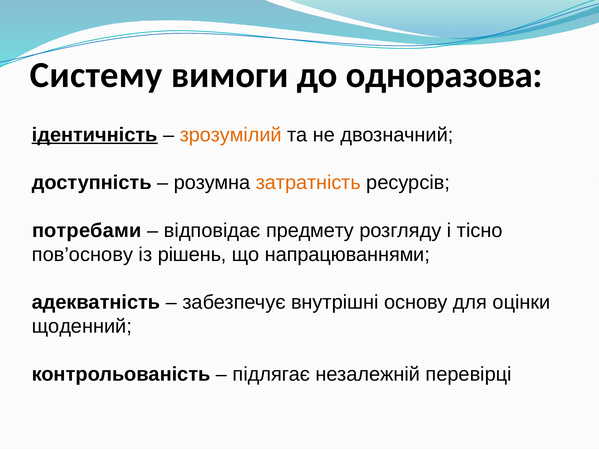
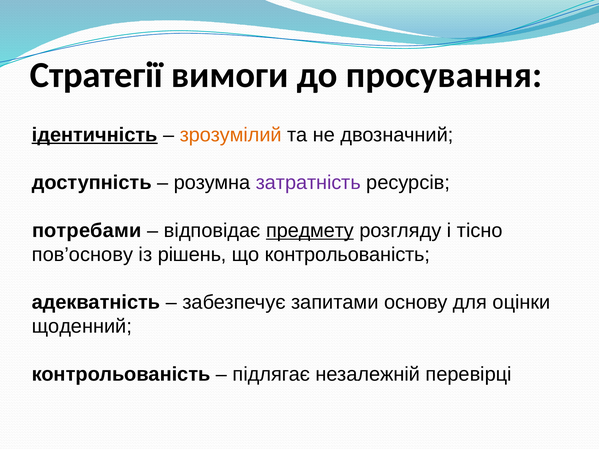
Систему: Систему -> Стратегії
одноразова: одноразова -> просування
затратність colour: orange -> purple
предмету underline: none -> present
що напрацюваннями: напрацюваннями -> контрольованість
внутрішні: внутрішні -> запитами
